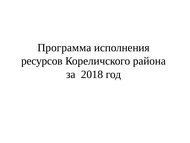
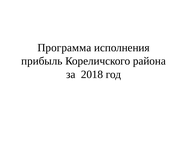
ресурсов: ресурсов -> прибыль
